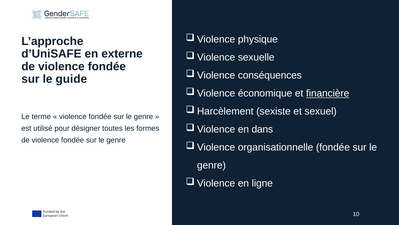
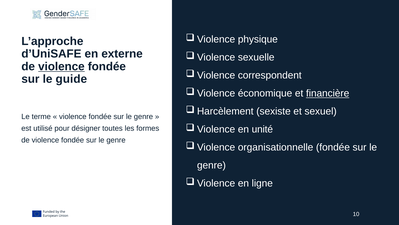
violence at (61, 66) underline: none -> present
conséquences: conséquences -> correspondent
dans: dans -> unité
